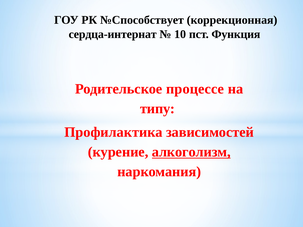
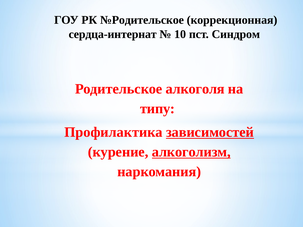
№Способствует: №Способствует -> №Родительское
Функция: Функция -> Синдром
процессе: процессе -> алкоголя
зависимостей underline: none -> present
